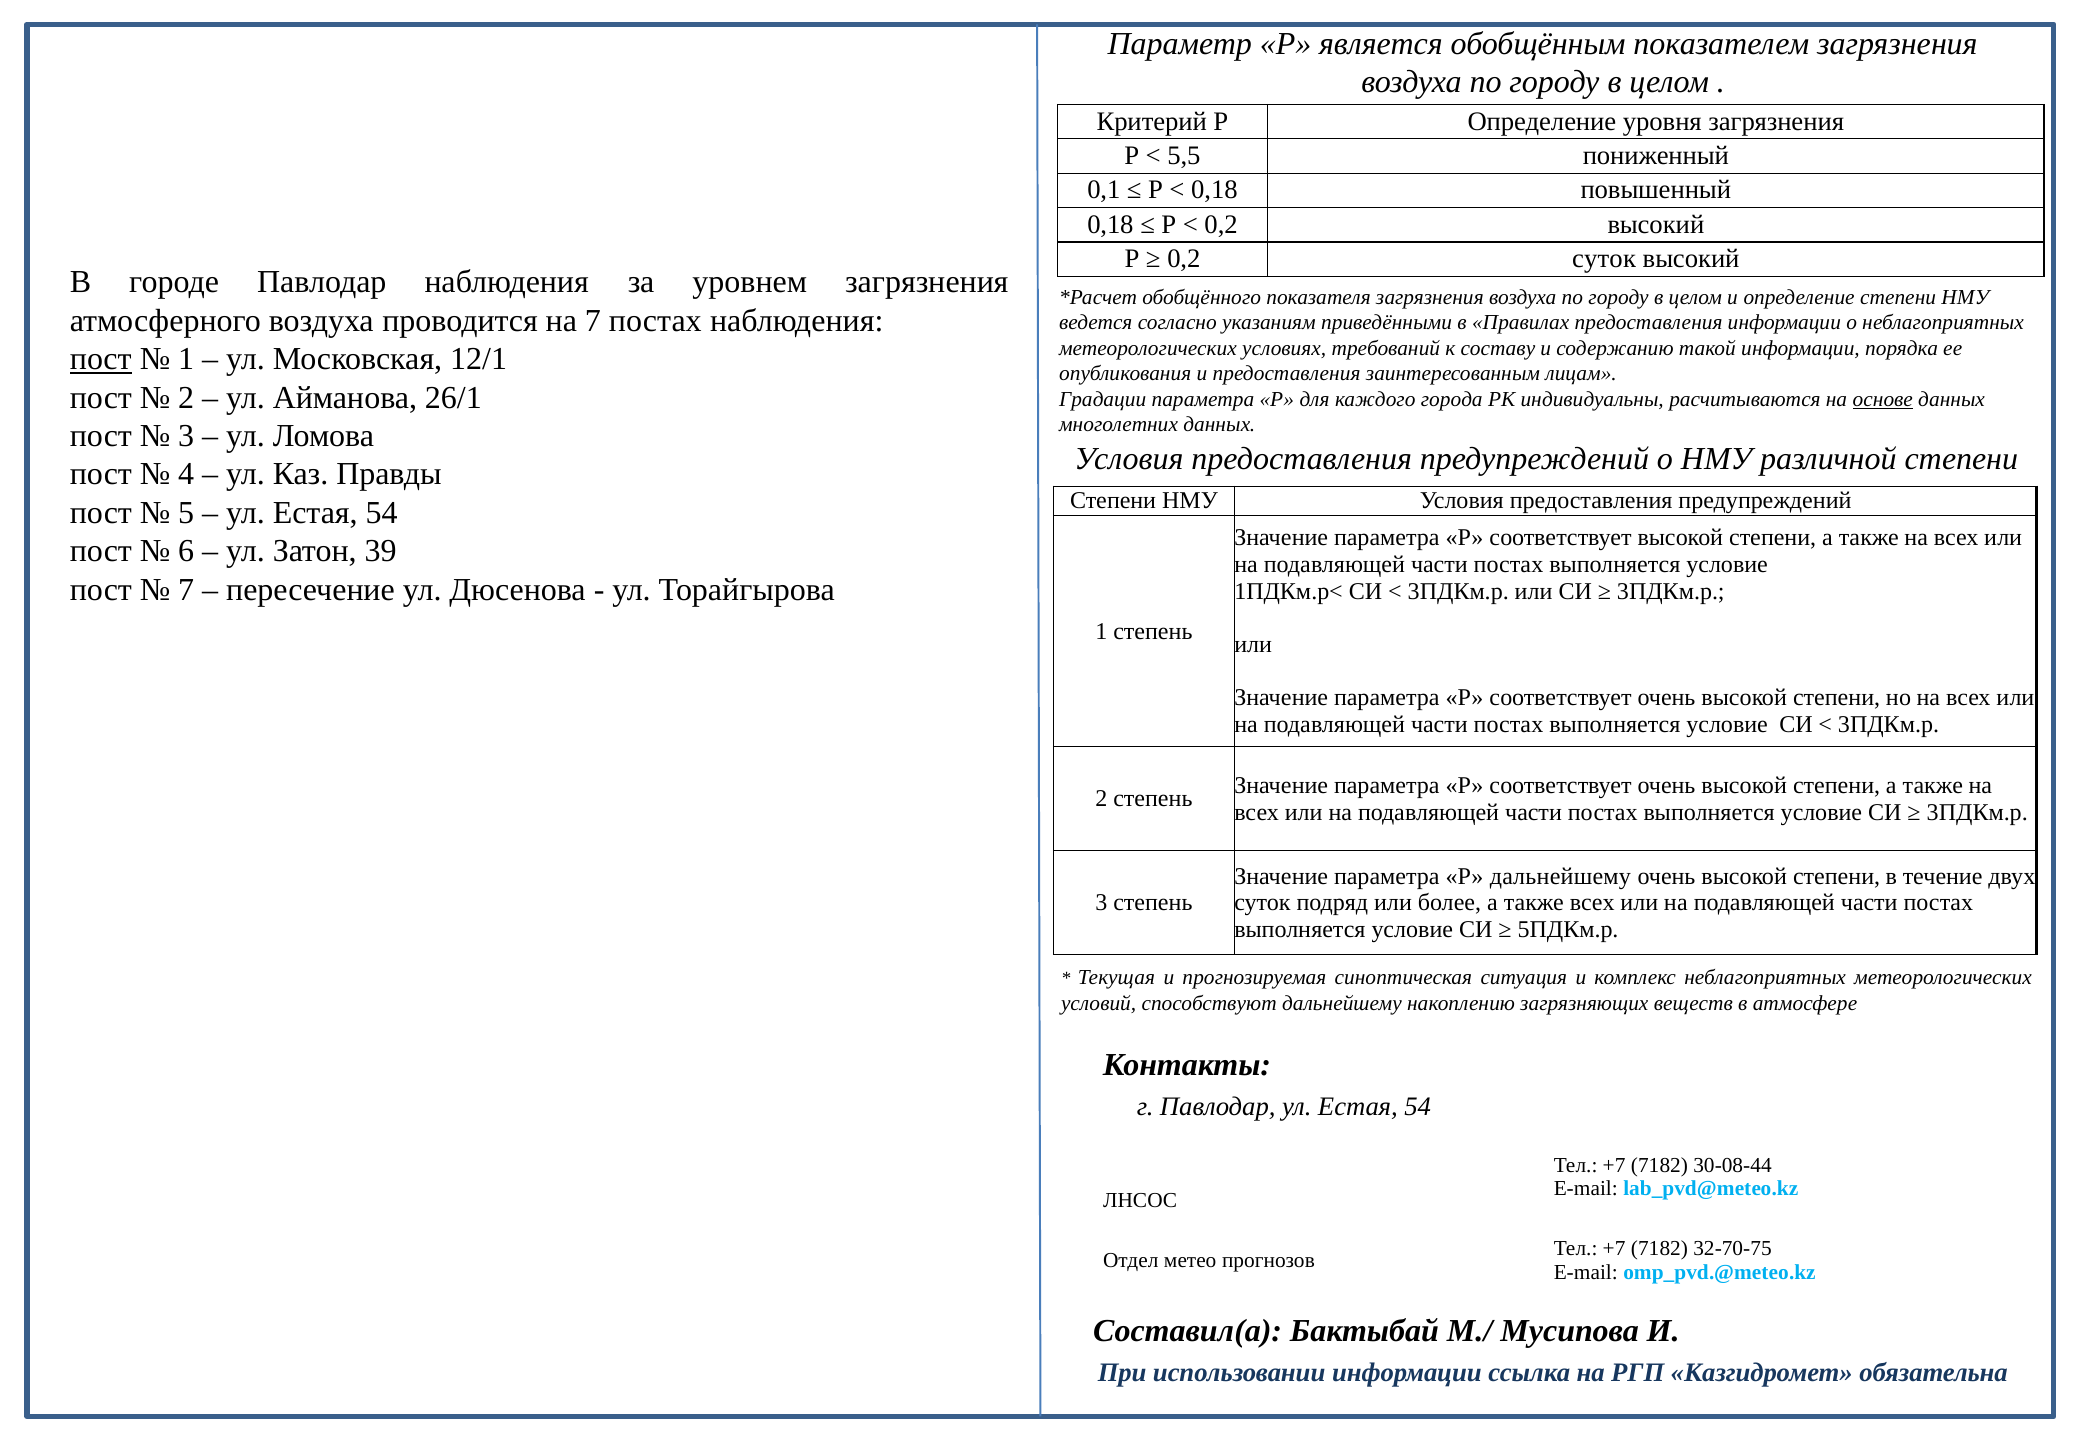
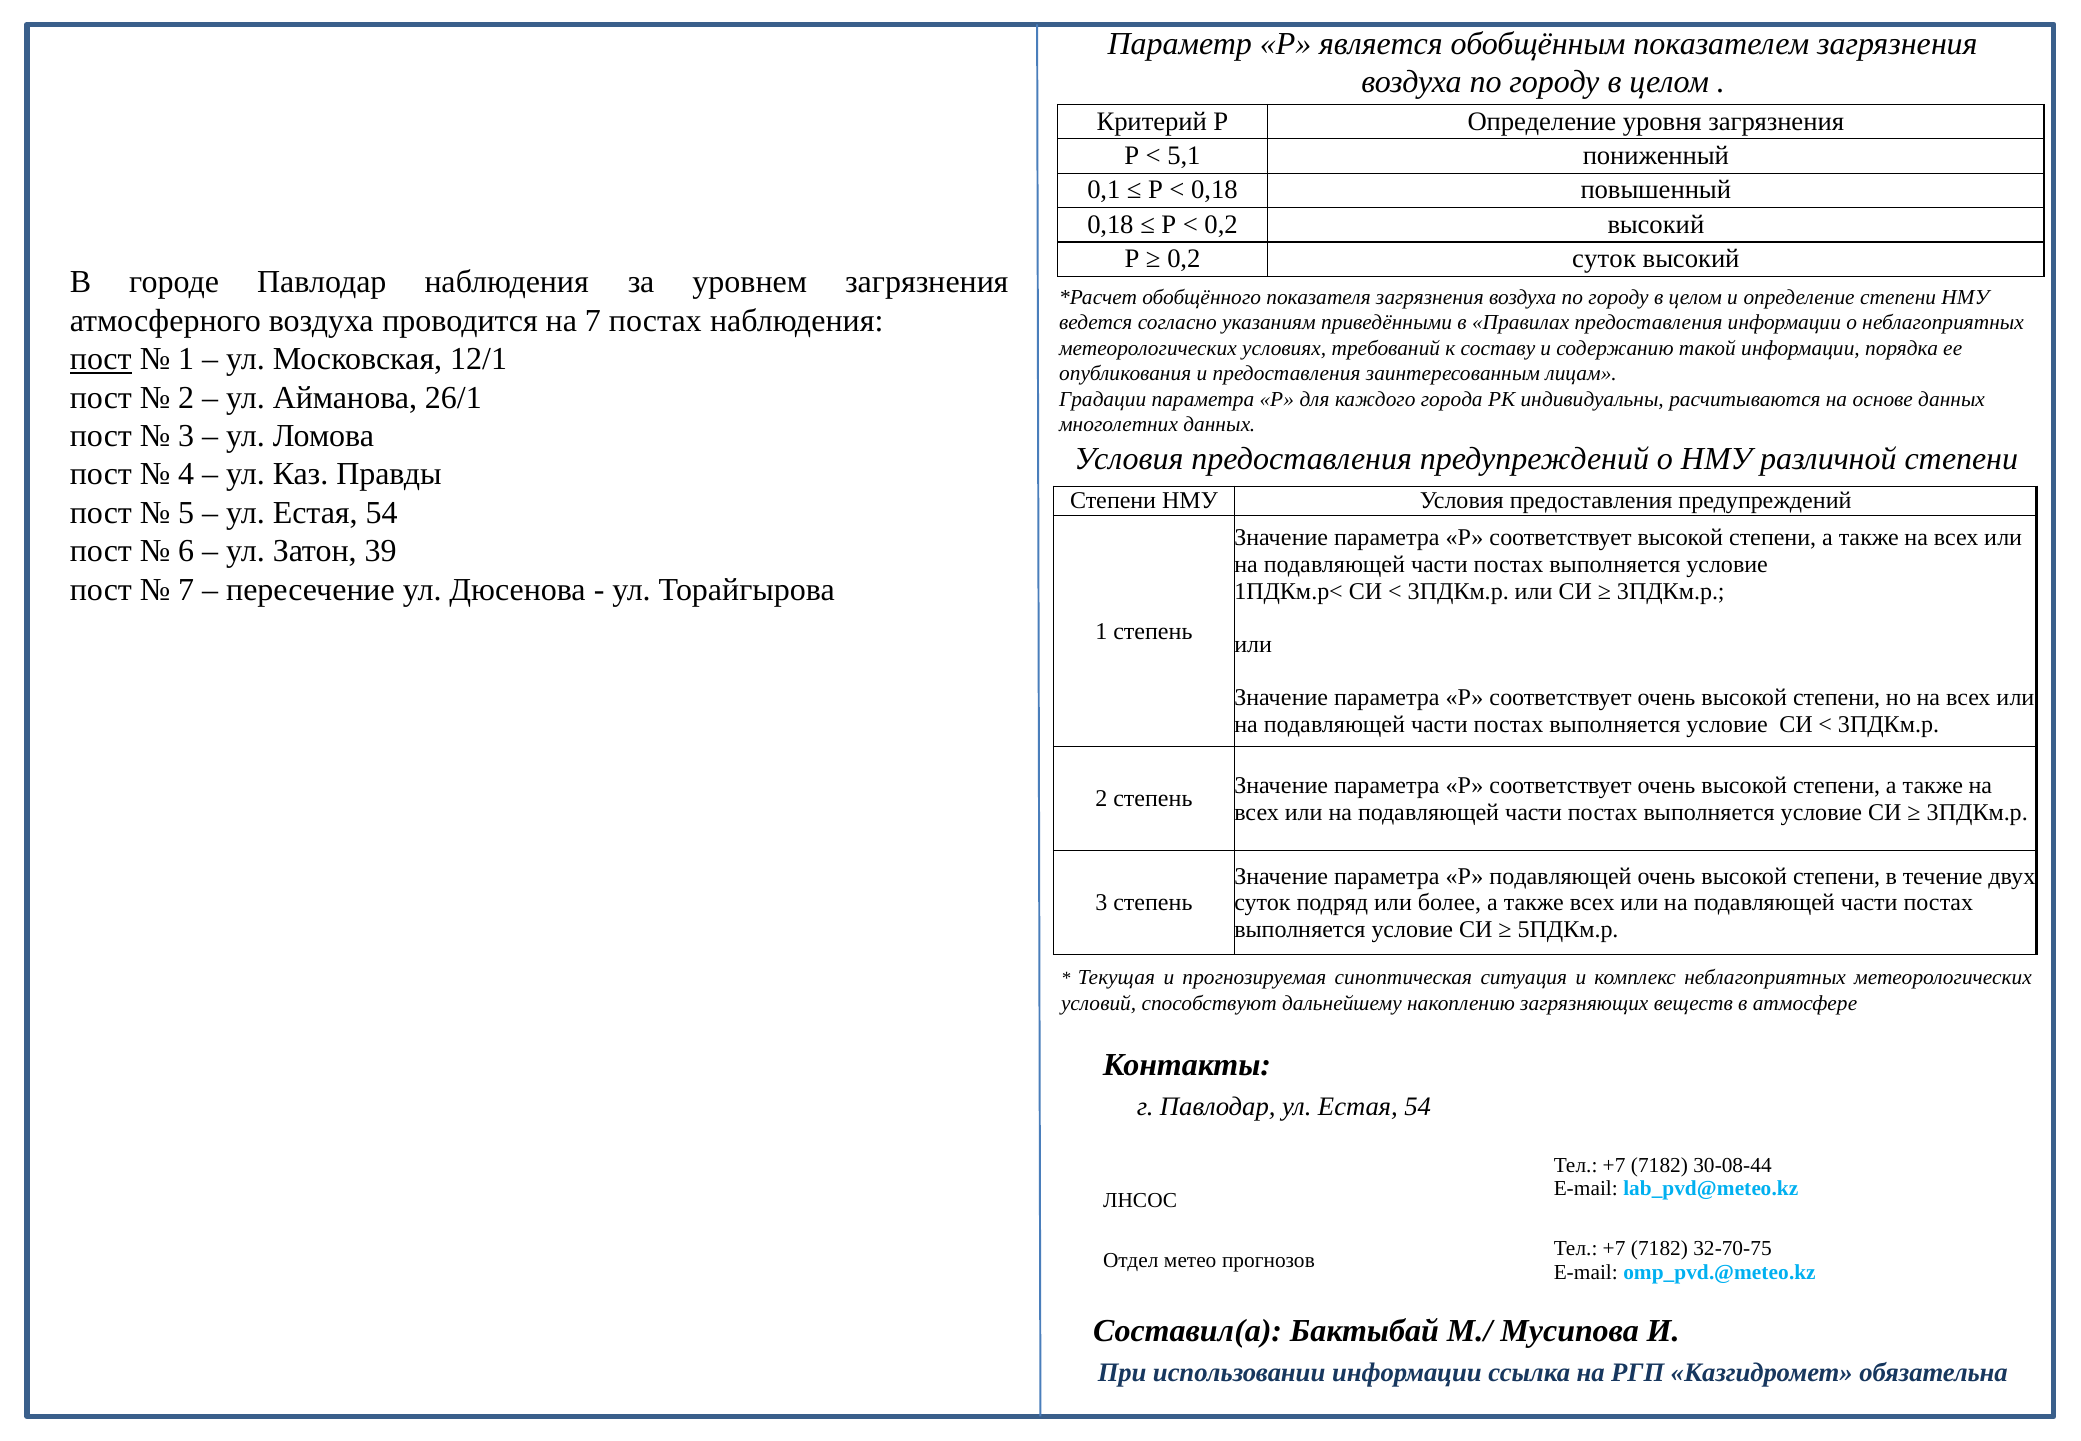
5,5: 5,5 -> 5,1
основе underline: present -> none
Р дальнейшему: дальнейшему -> подавляющей
